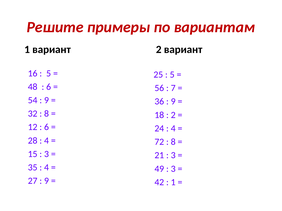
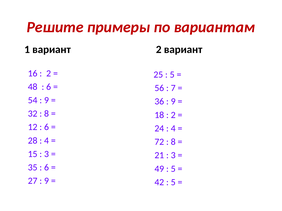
5 at (49, 73): 5 -> 2
4 at (47, 168): 4 -> 6
3 at (173, 169): 3 -> 5
1 at (173, 183): 1 -> 5
